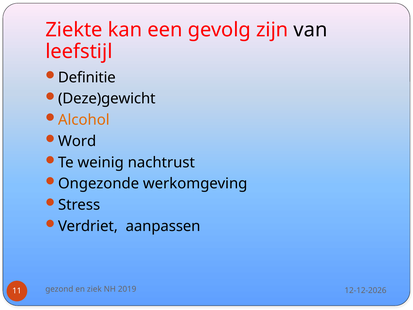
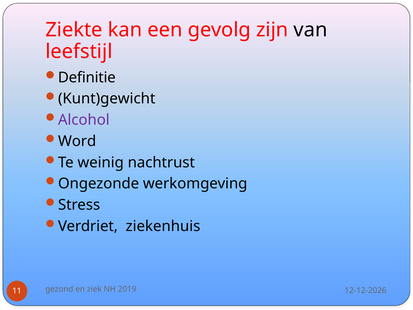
Deze)gewicht: Deze)gewicht -> Kunt)gewicht
Alcohol colour: orange -> purple
aanpassen: aanpassen -> ziekenhuis
